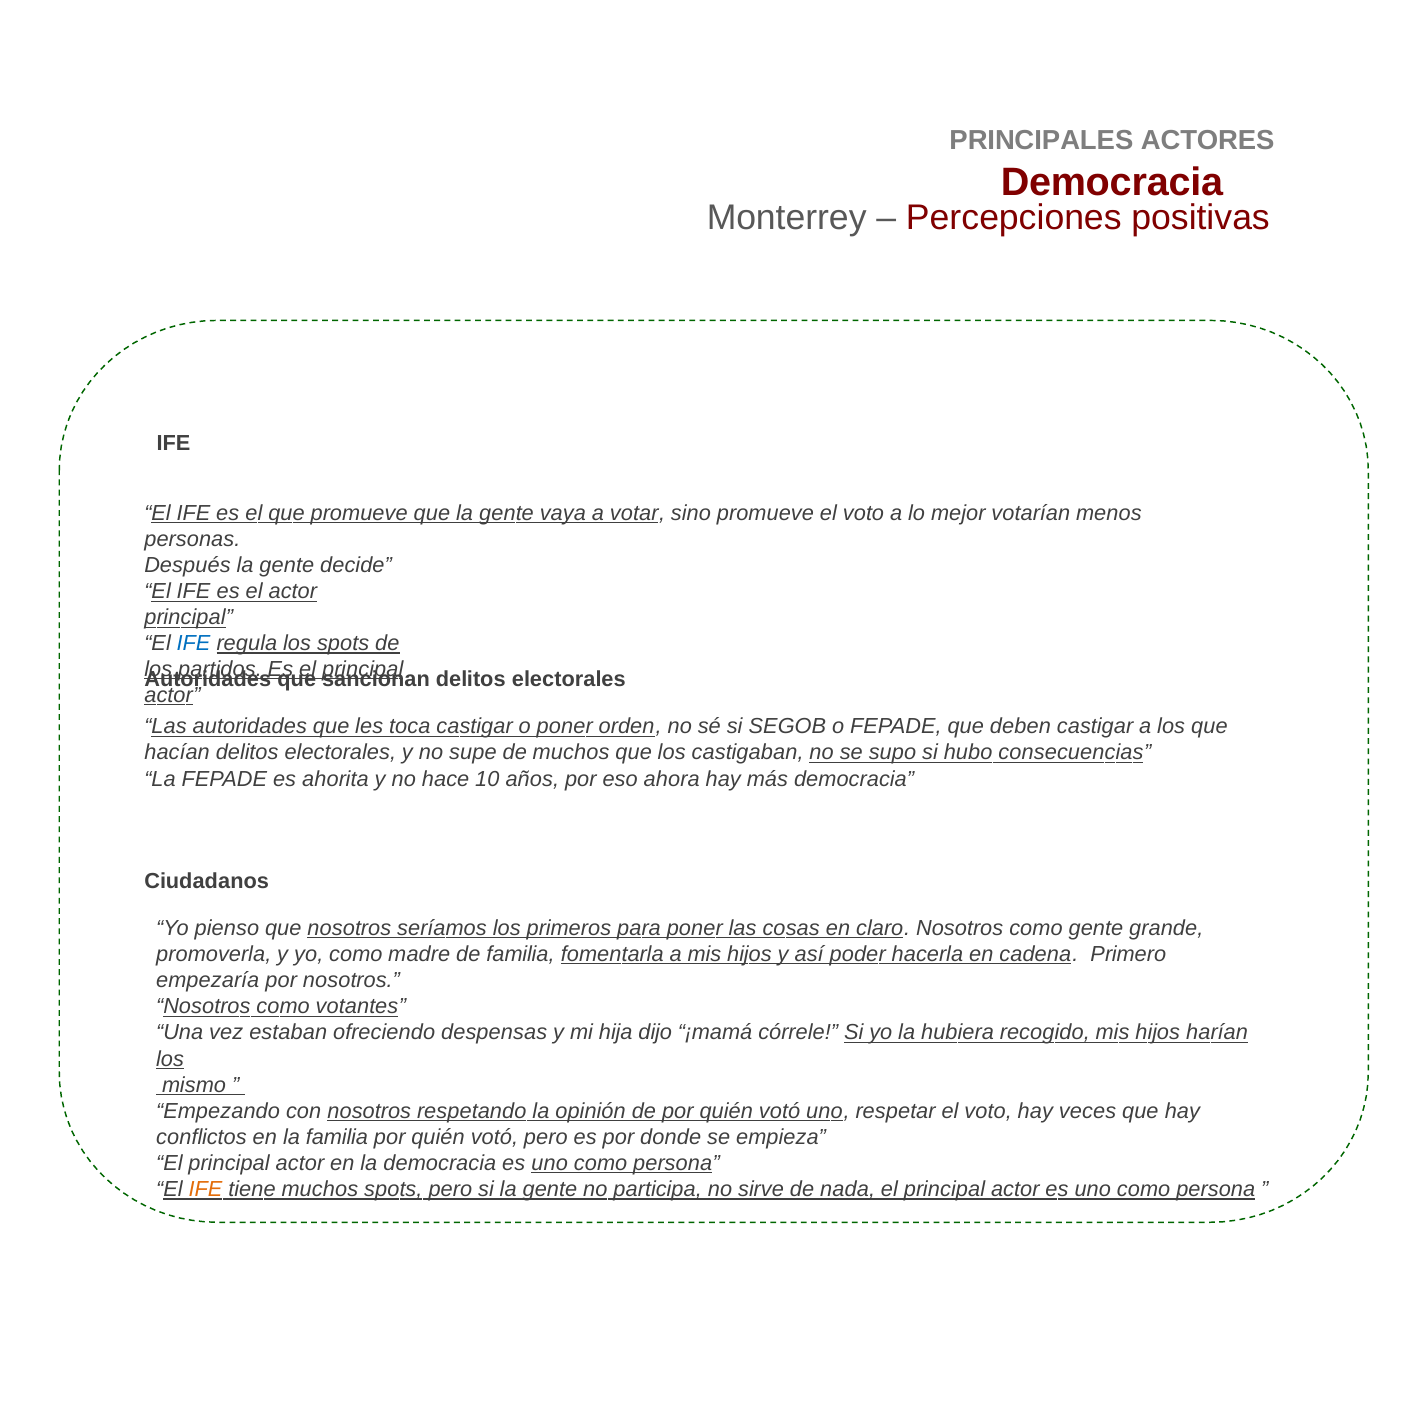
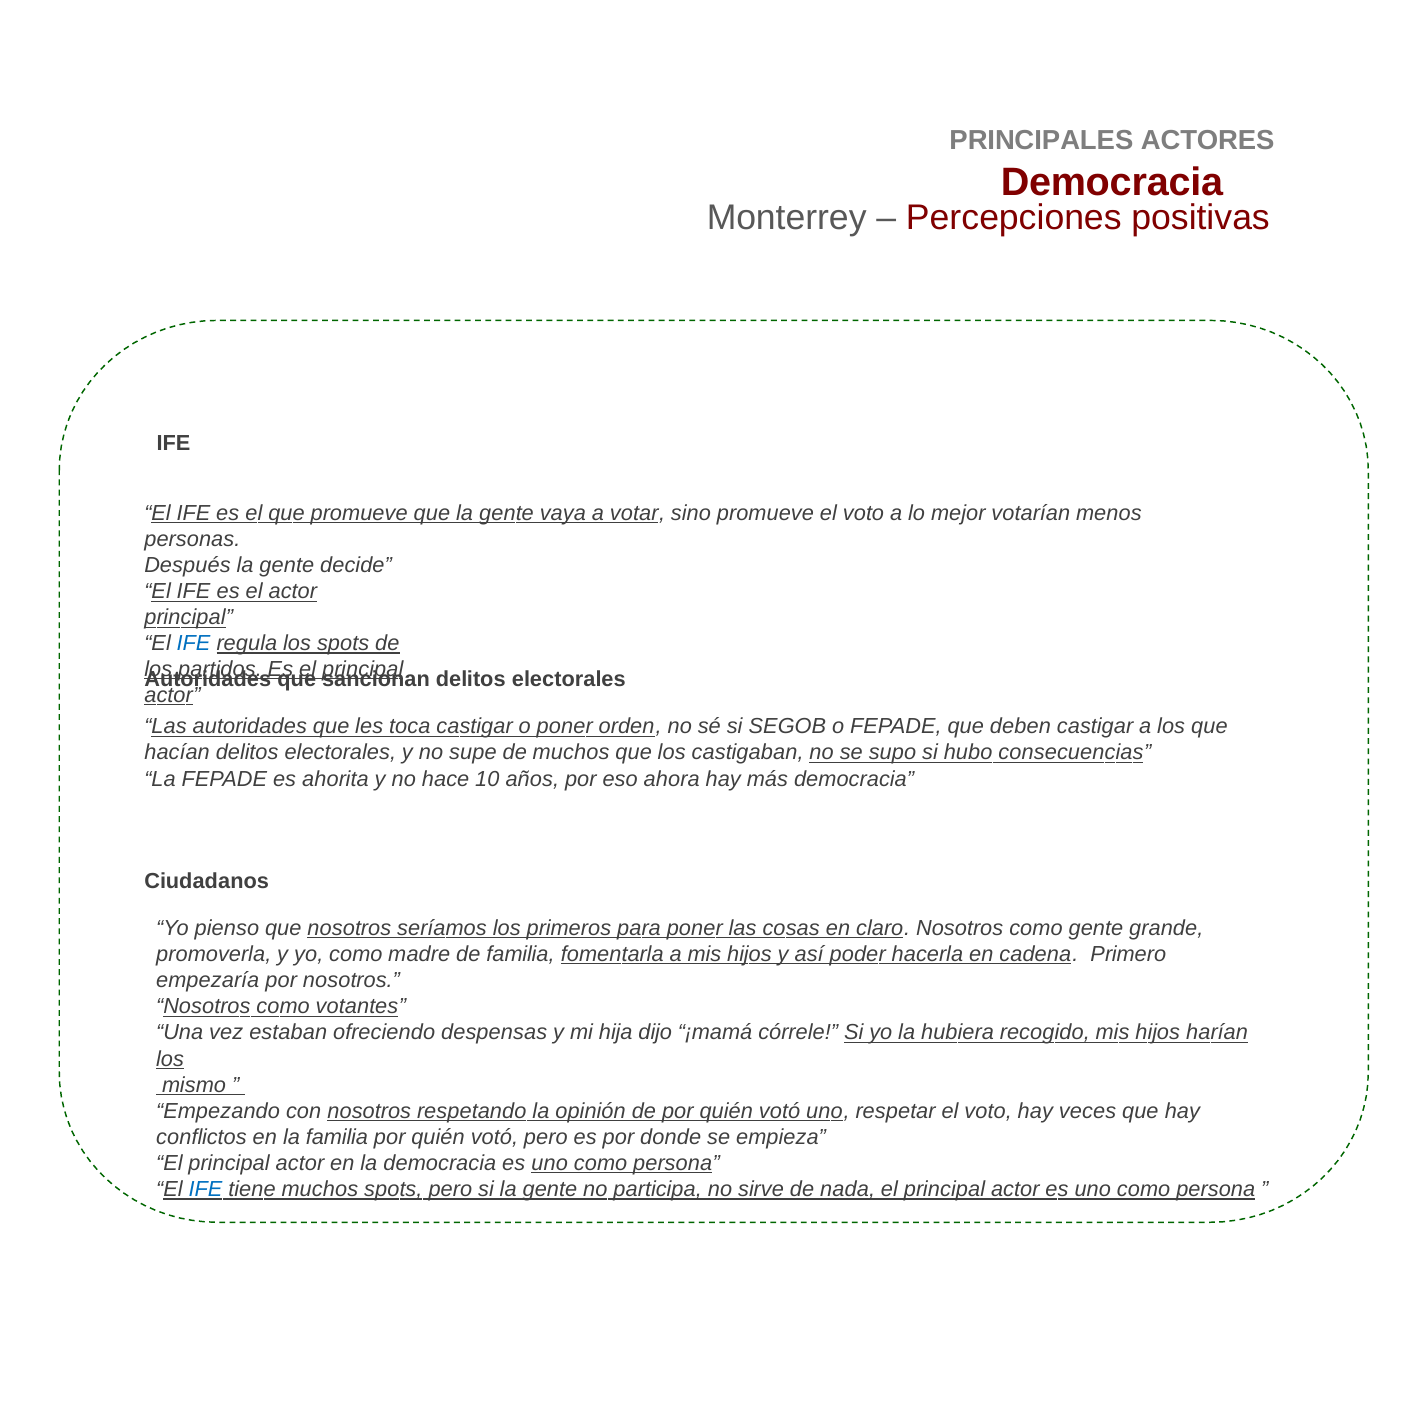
IFE at (205, 1189) colour: orange -> blue
